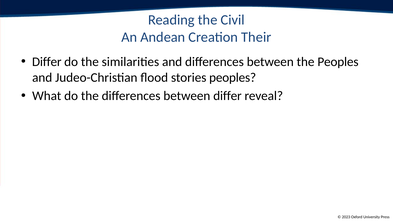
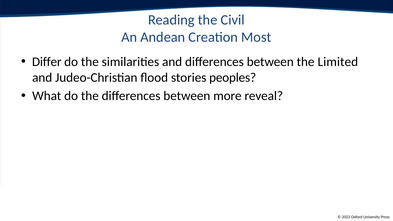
Their: Their -> Most
the Peoples: Peoples -> Limited
between differ: differ -> more
